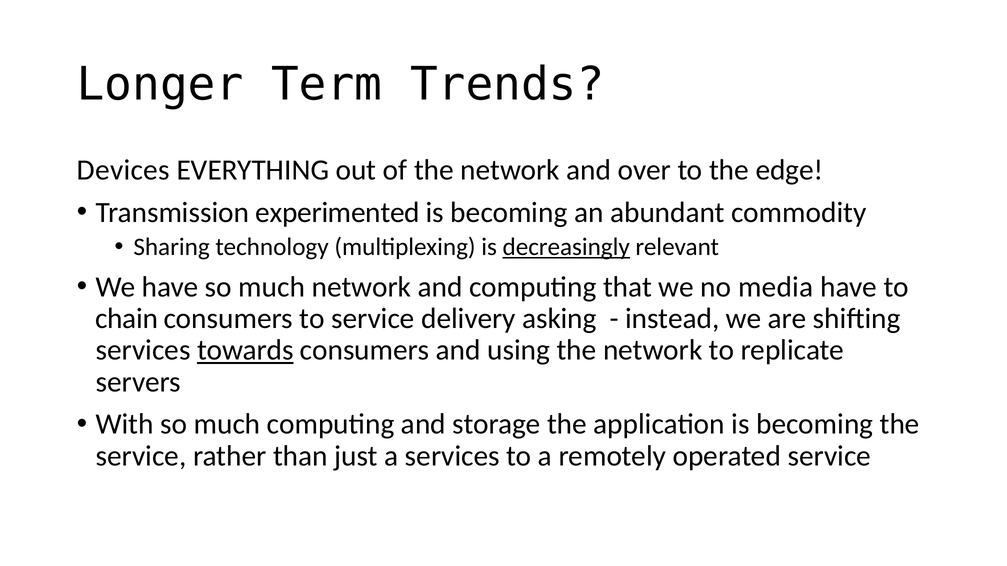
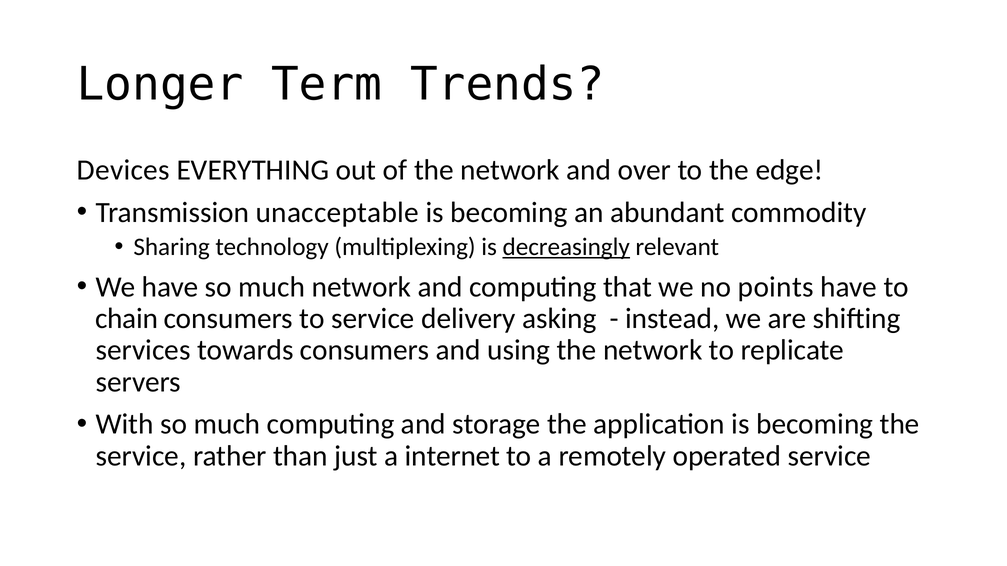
experimented: experimented -> unacceptable
media: media -> points
towards underline: present -> none
a services: services -> internet
